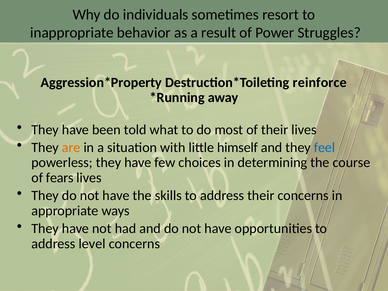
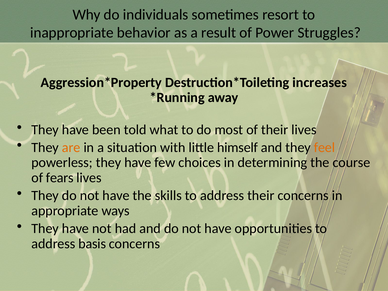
reinforce: reinforce -> increases
feel colour: blue -> orange
level: level -> basis
